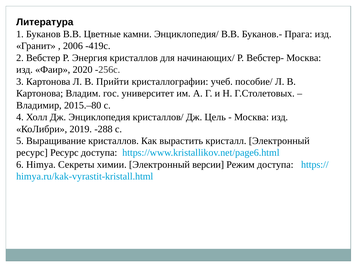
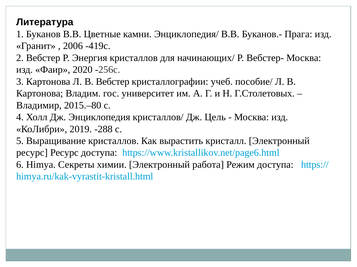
В Прийти: Прийти -> Вебстер
версии: версии -> работа
